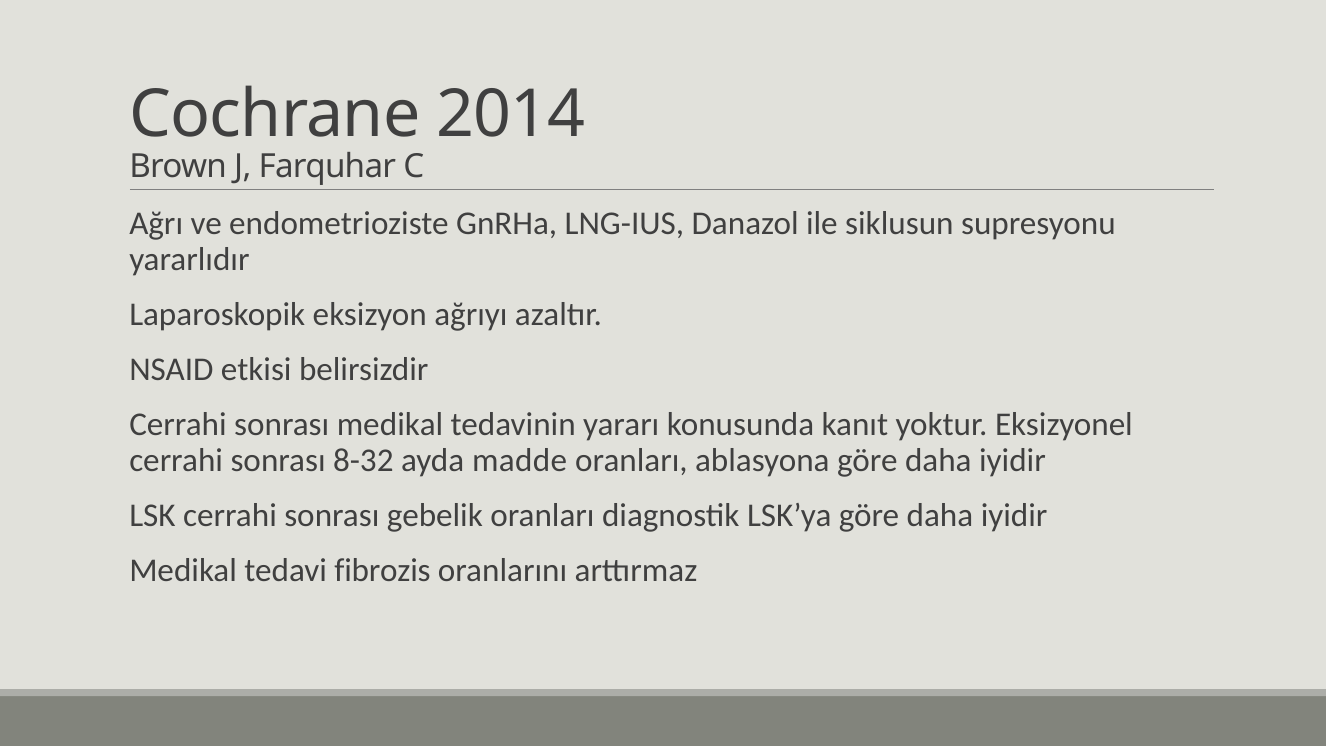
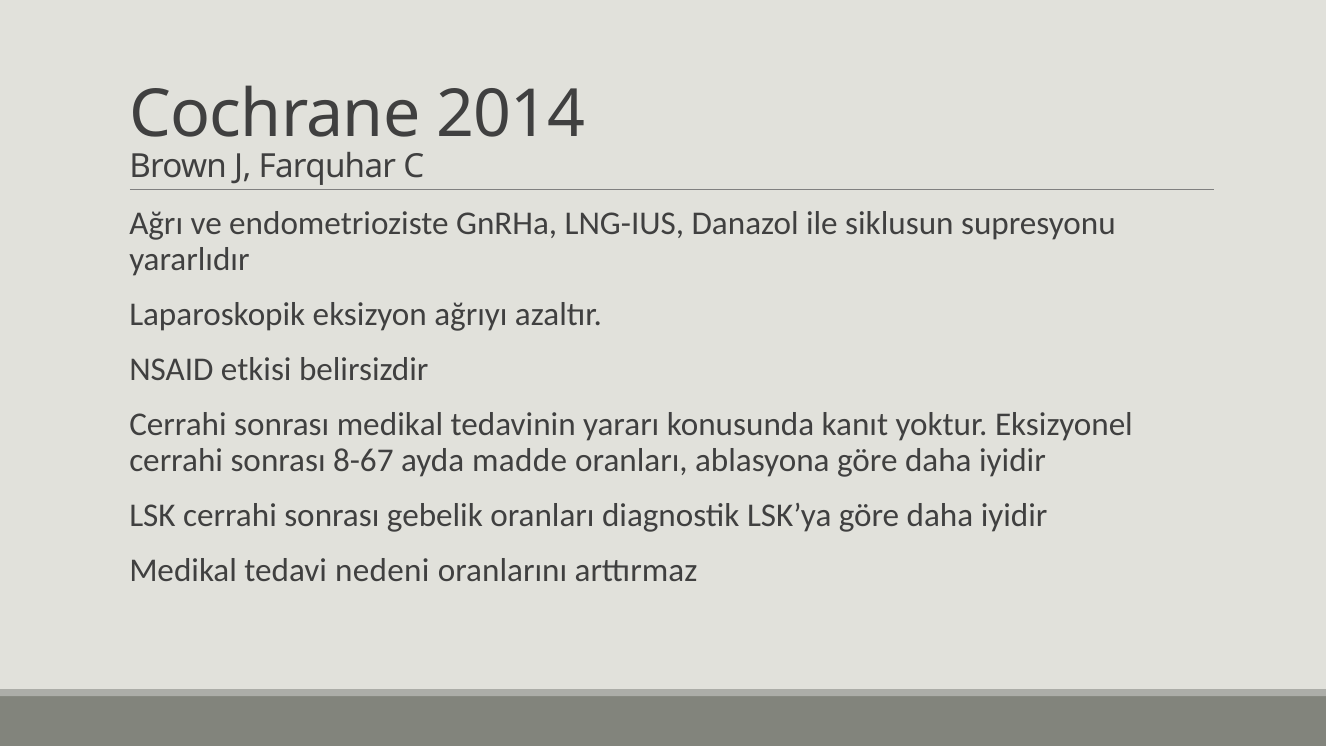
8-32: 8-32 -> 8-67
fibrozis: fibrozis -> nedeni
